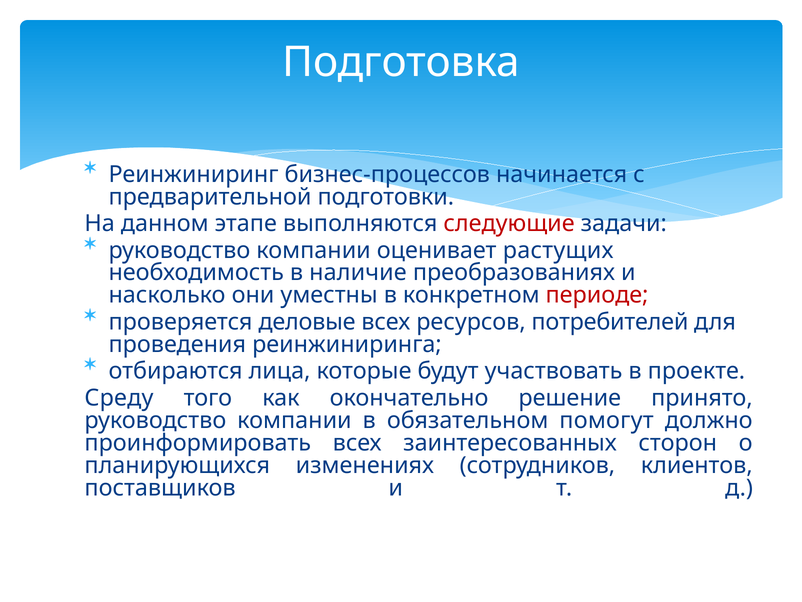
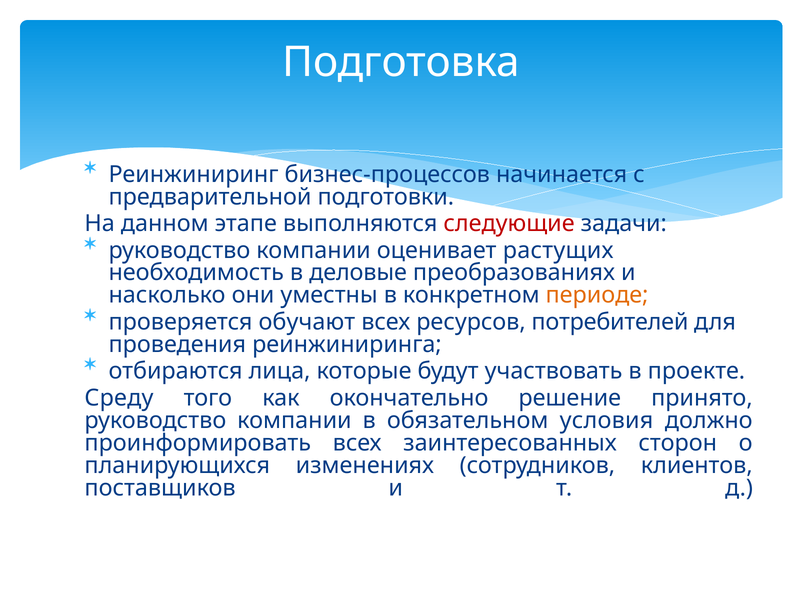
наличие: наличие -> деловые
периоде colour: red -> orange
деловые: деловые -> обучают
помогут: помогут -> условия
